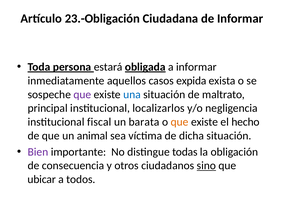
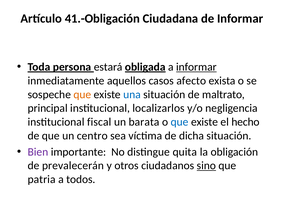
23.-Obligación: 23.-Obligación -> 41.-Obligación
informar at (196, 67) underline: none -> present
expida: expida -> afecto
que at (82, 94) colour: purple -> orange
que at (180, 122) colour: orange -> blue
animal: animal -> centro
todas: todas -> quita
consecuencia: consecuencia -> prevalecerán
ubicar: ubicar -> patria
